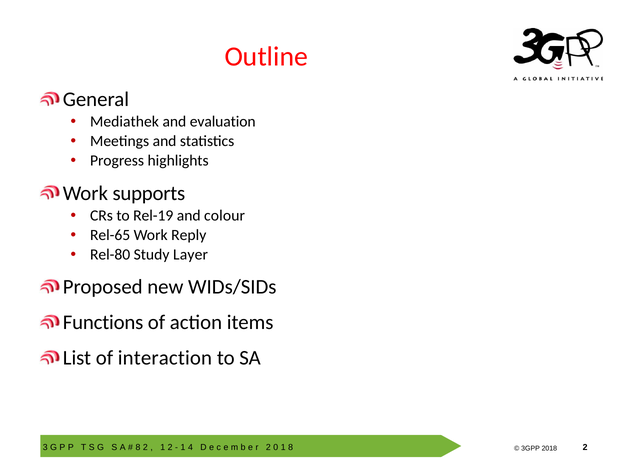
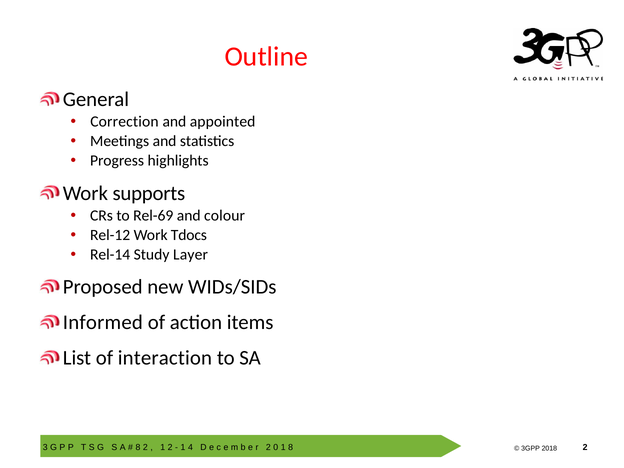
Mediathek: Mediathek -> Correction
evaluation: evaluation -> appointed
Rel-19: Rel-19 -> Rel-69
Rel-65: Rel-65 -> Rel-12
Reply: Reply -> Tdocs
Rel-80: Rel-80 -> Rel-14
Functions: Functions -> Informed
